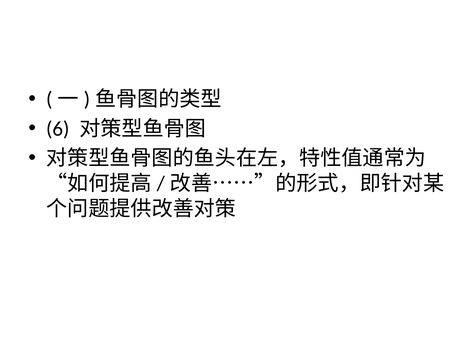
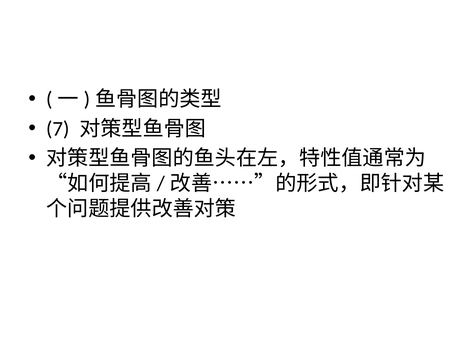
6: 6 -> 7
